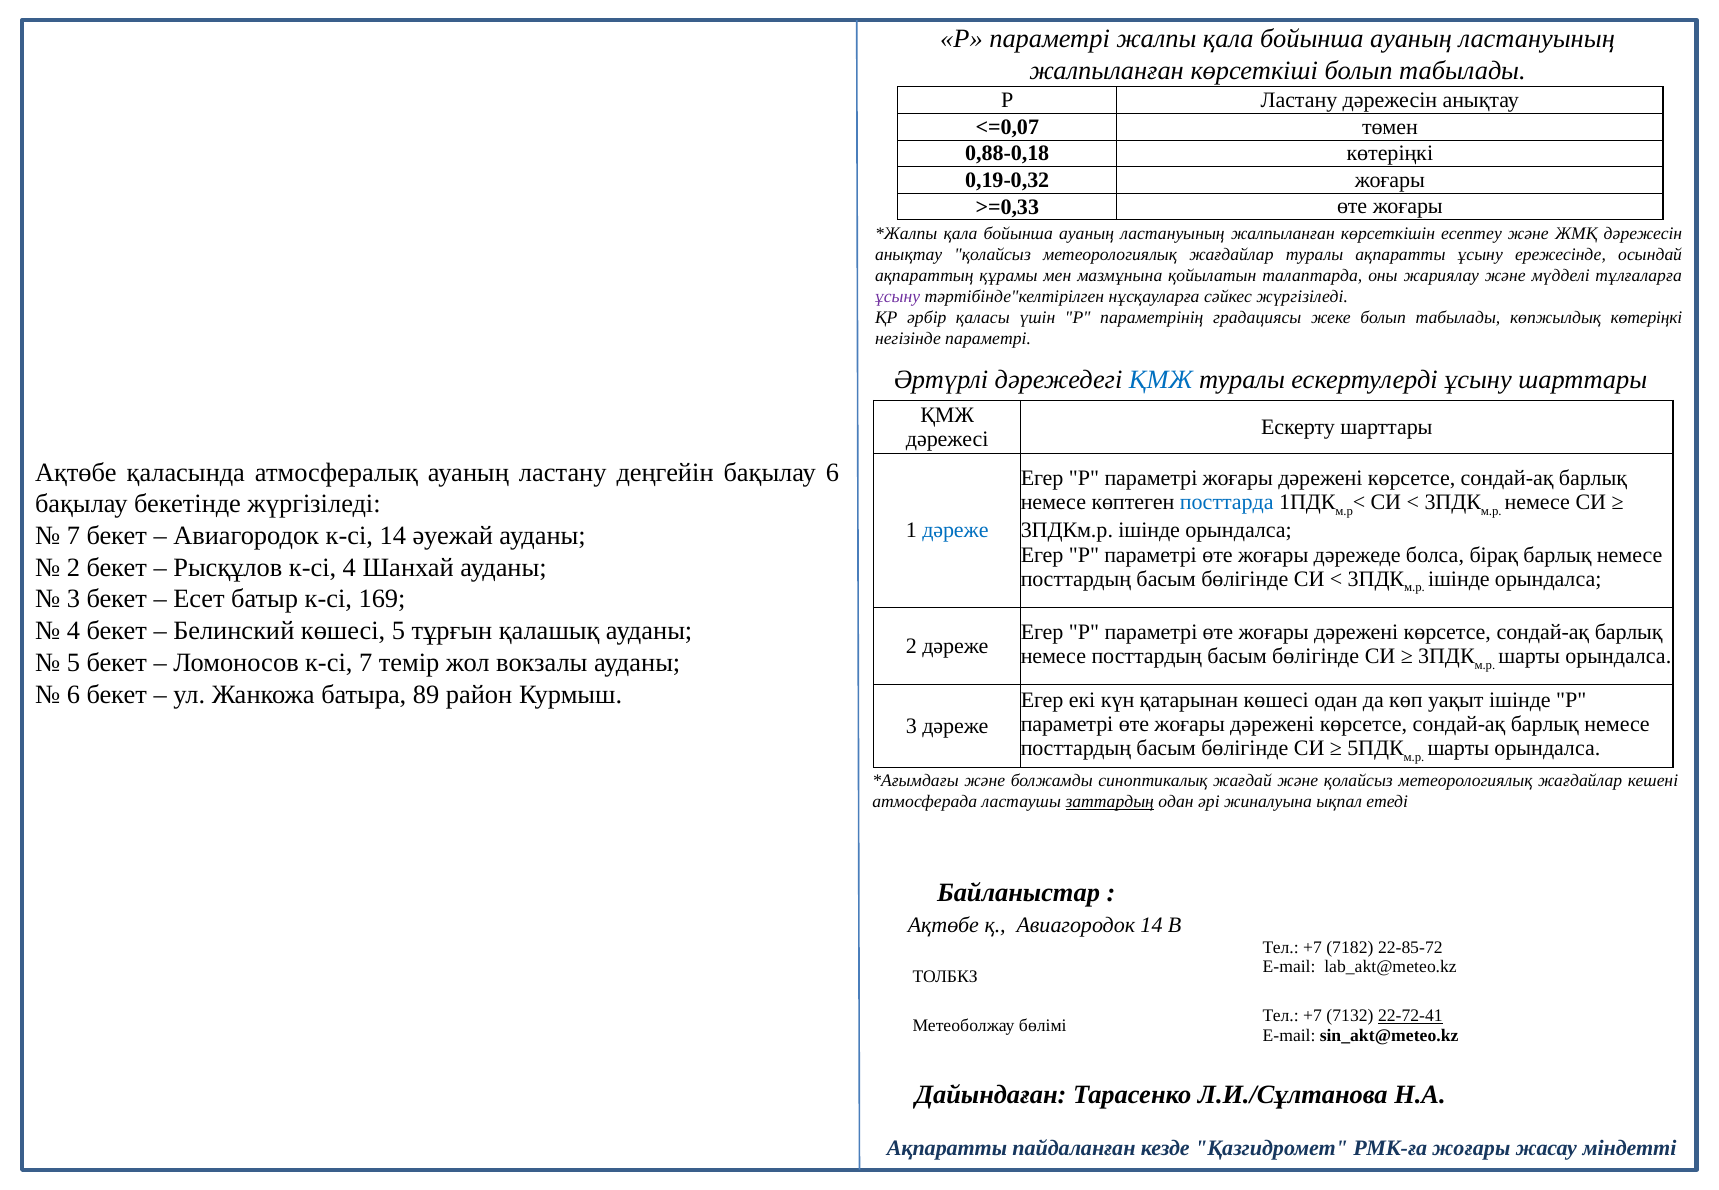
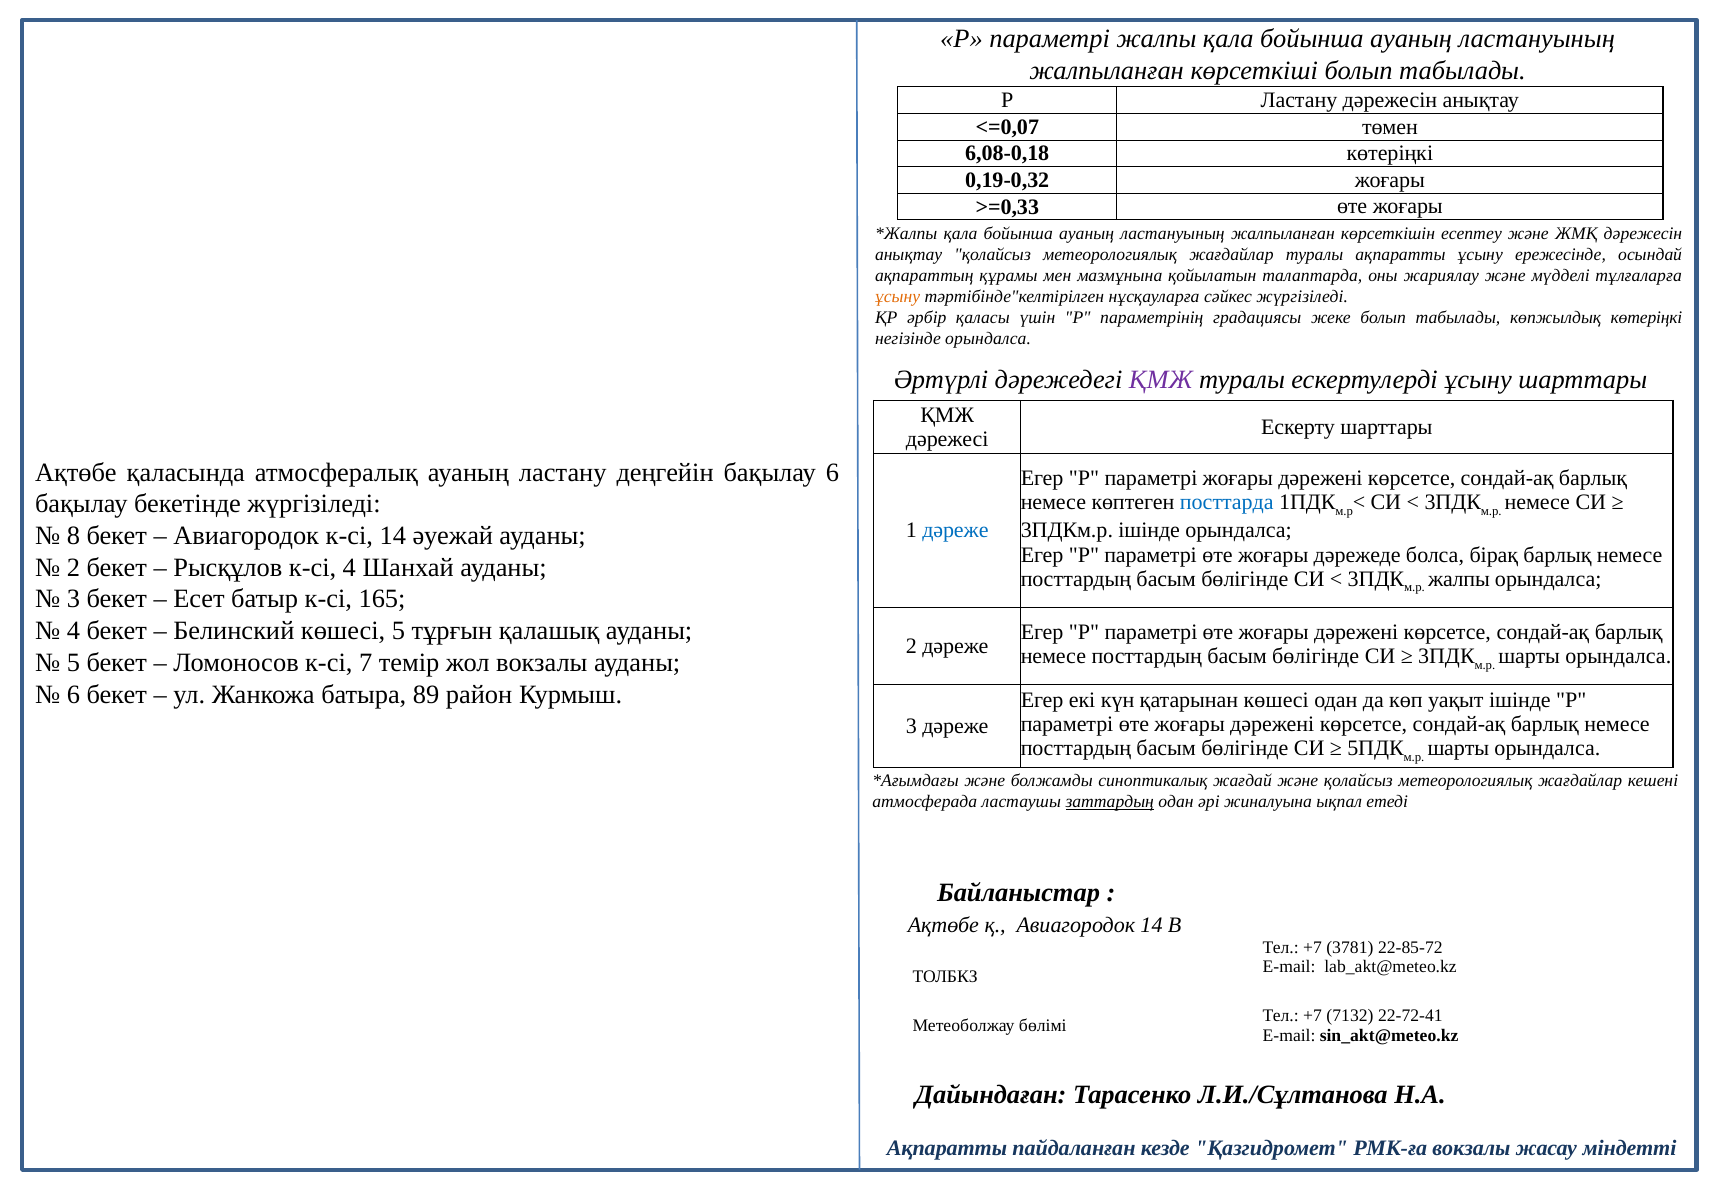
0,88-0,18: 0,88-0,18 -> 6,08-0,18
ұсыну at (898, 297) colour: purple -> orange
негізінде параметрі: параметрі -> орындалса
ҚМЖ at (1161, 380) colour: blue -> purple
7 at (74, 536): 7 -> 8
ішінде at (1459, 579): ішінде -> жалпы
169: 169 -> 165
7182: 7182 -> 3781
22-72-41 underline: present -> none
РМК-ға жоғары: жоғары -> вокзалы
